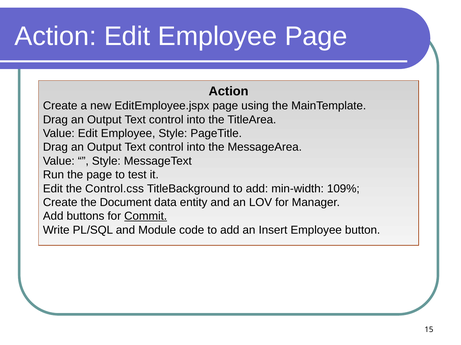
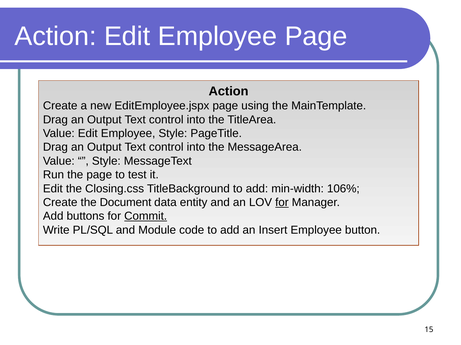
Control.css: Control.css -> Closing.css
109%: 109% -> 106%
for at (282, 203) underline: none -> present
